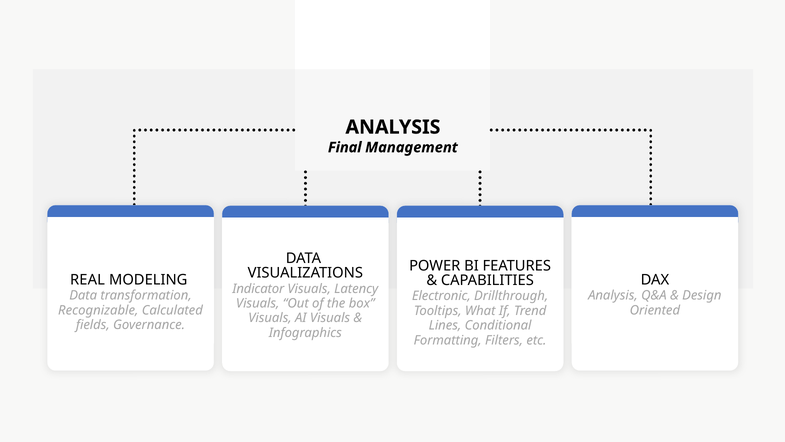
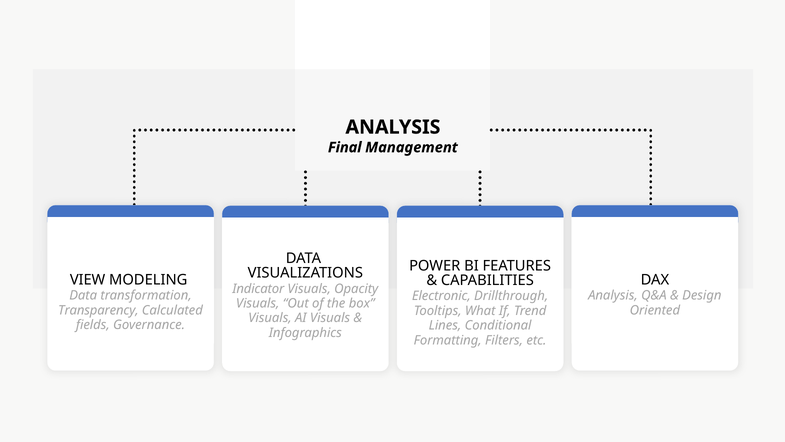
REAL: REAL -> VIEW
Latency: Latency -> Opacity
Recognizable: Recognizable -> Transparency
